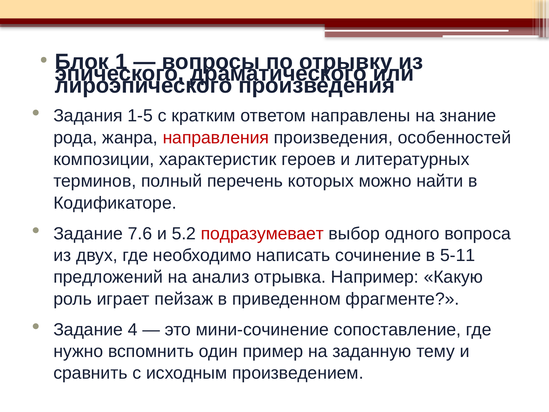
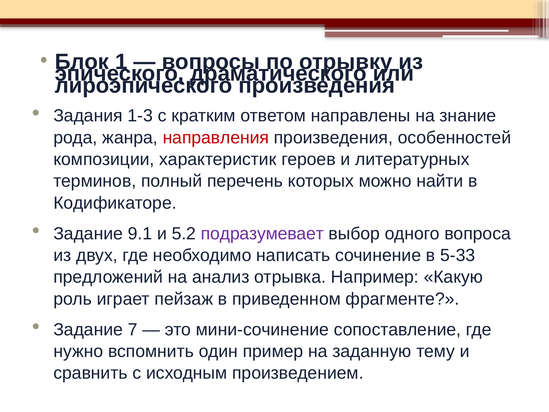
1-5: 1-5 -> 1-3
7.6: 7.6 -> 9.1
подразумевает colour: red -> purple
5-11: 5-11 -> 5-33
4: 4 -> 7
